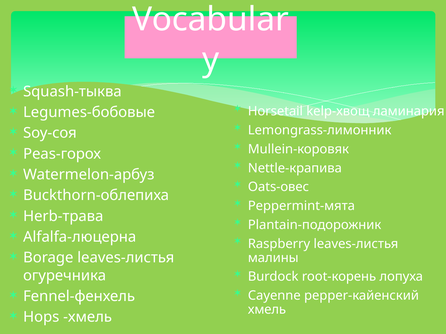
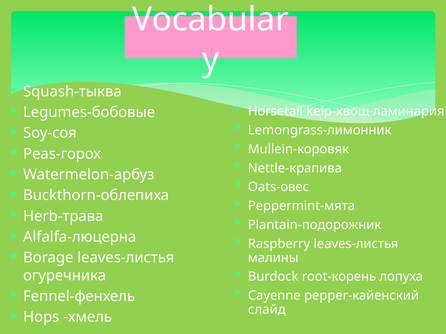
хмель at (267, 310): хмель -> слайд
